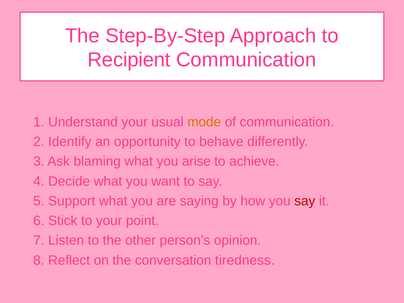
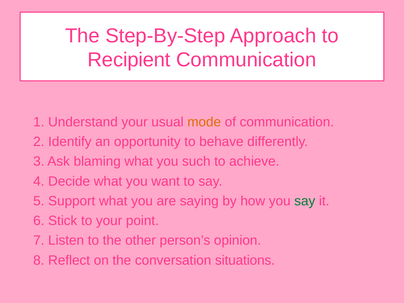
arise: arise -> such
say at (305, 201) colour: red -> green
tiredness: tiredness -> situations
